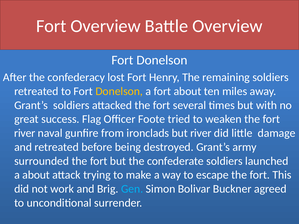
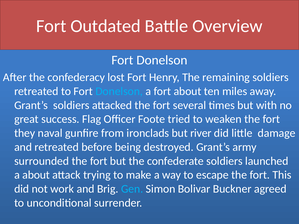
Fort Overview: Overview -> Outdated
Donelson at (119, 91) colour: yellow -> light blue
river at (25, 133): river -> they
